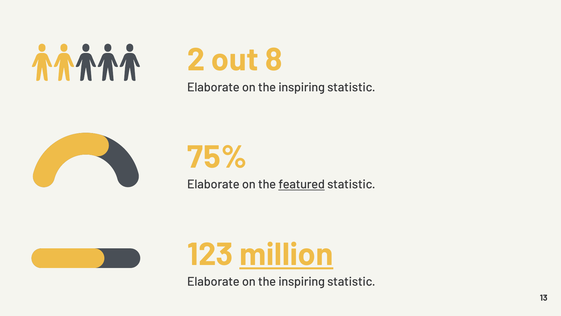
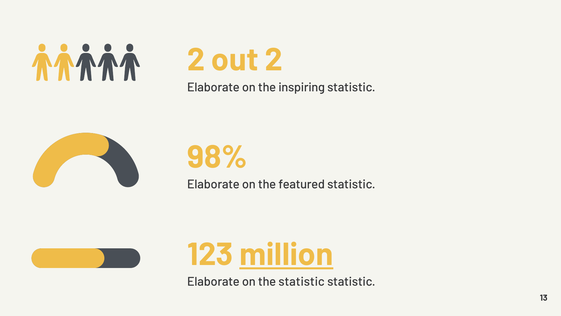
out 8: 8 -> 2
75%: 75% -> 98%
featured underline: present -> none
inspiring at (302, 281): inspiring -> statistic
